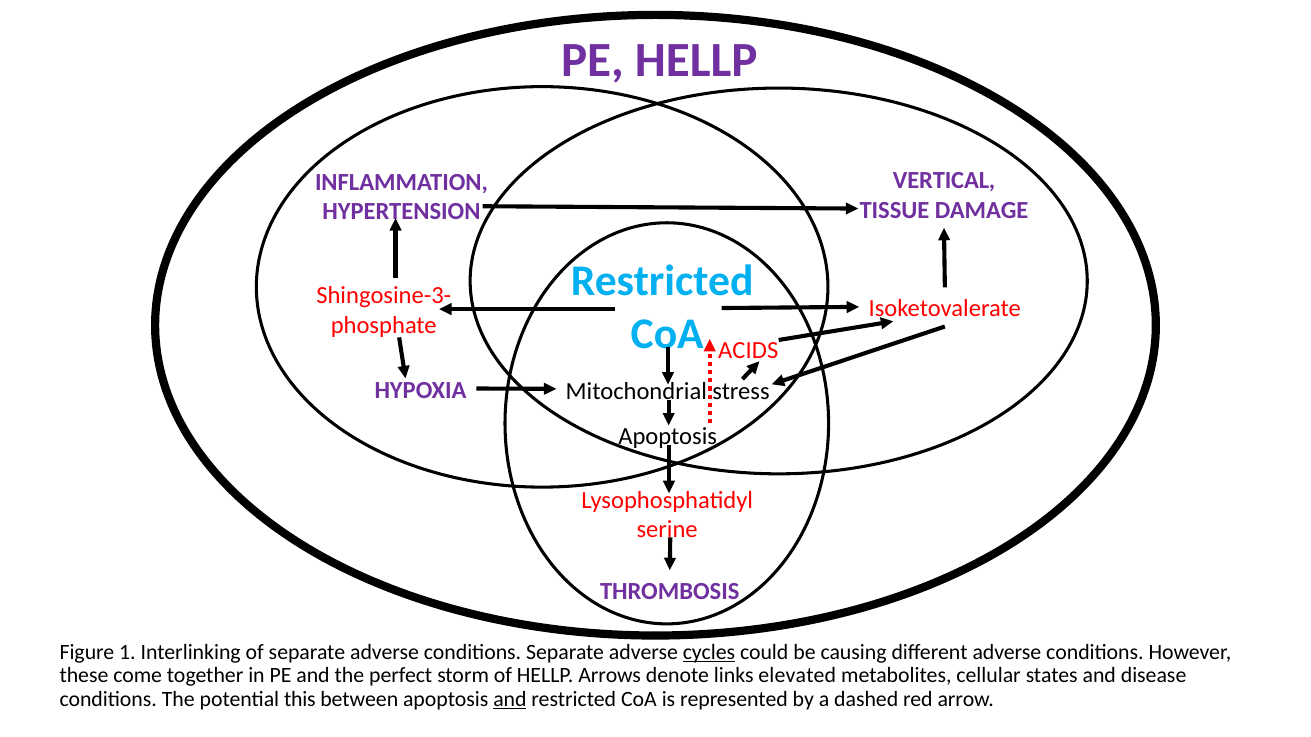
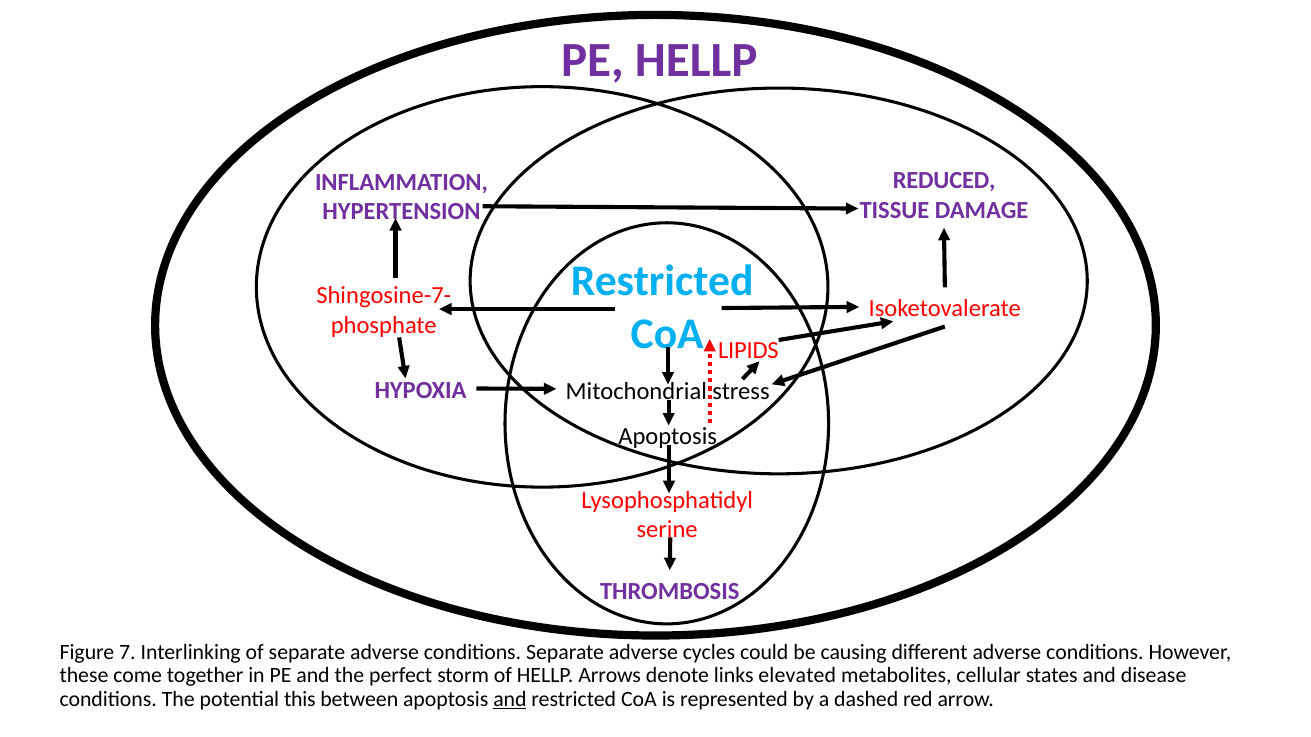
VERTICAL: VERTICAL -> REDUCED
Shingosine-3-: Shingosine-3- -> Shingosine-7-
ACIDS: ACIDS -> LIPIDS
1: 1 -> 7
cycles underline: present -> none
